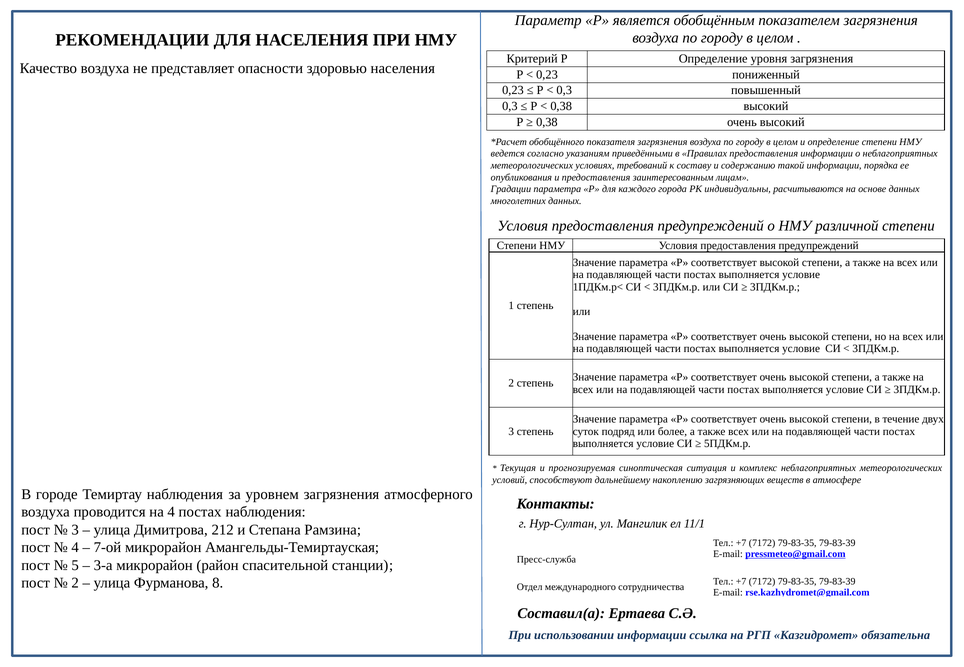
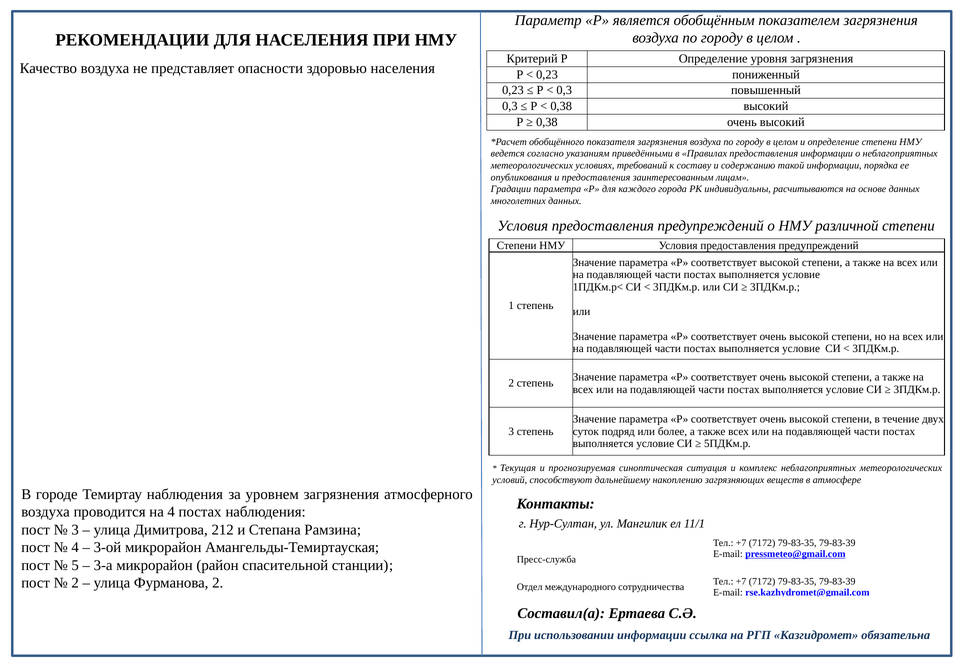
7-ой: 7-ой -> 3-ой
Фурманова 8: 8 -> 2
